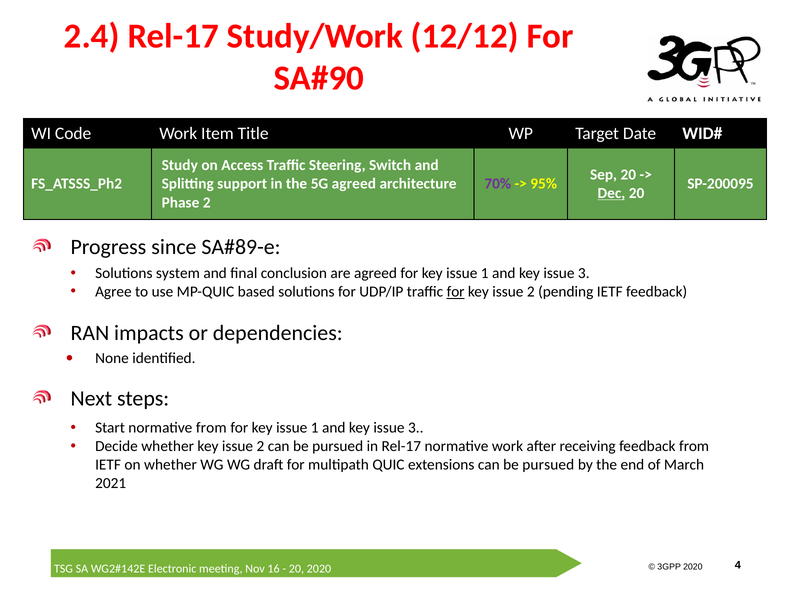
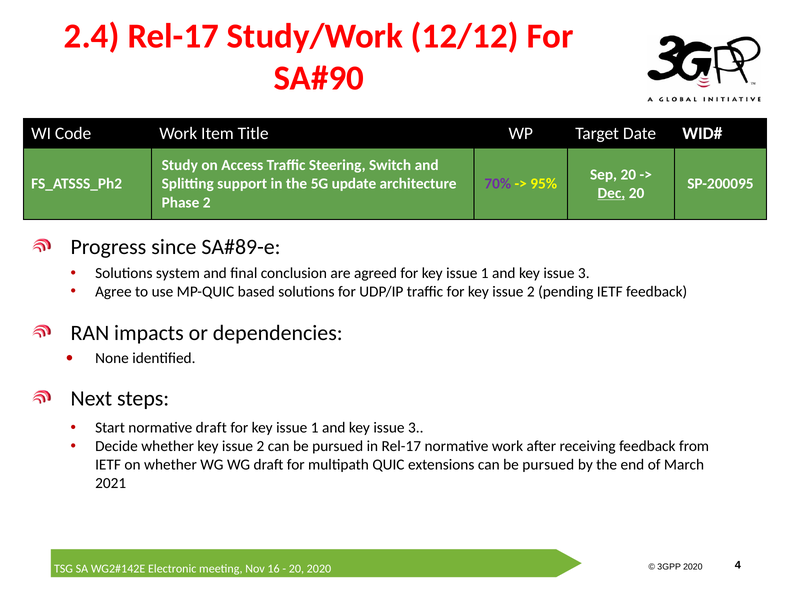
5G agreed: agreed -> update
for at (456, 291) underline: present -> none
normative from: from -> draft
